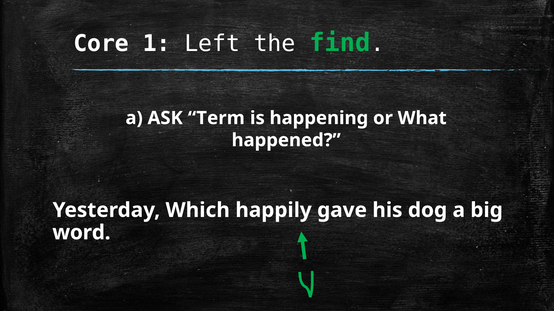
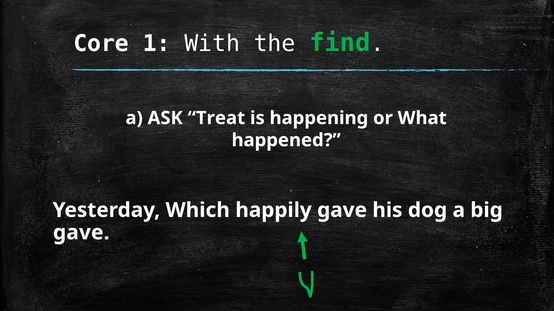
Left: Left -> With
Term: Term -> Treat
word at (81, 233): word -> gave
